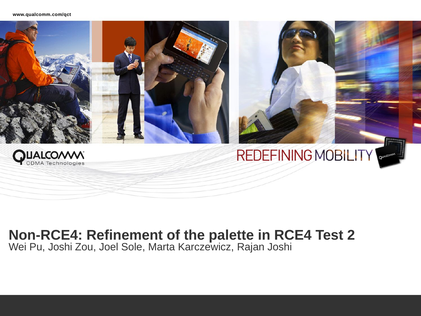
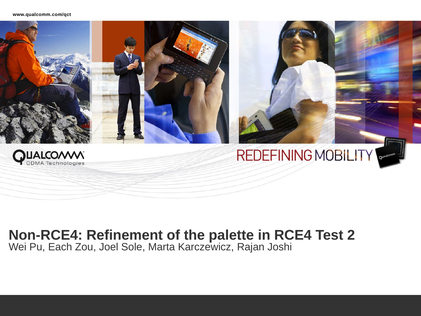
Pu Joshi: Joshi -> Each
